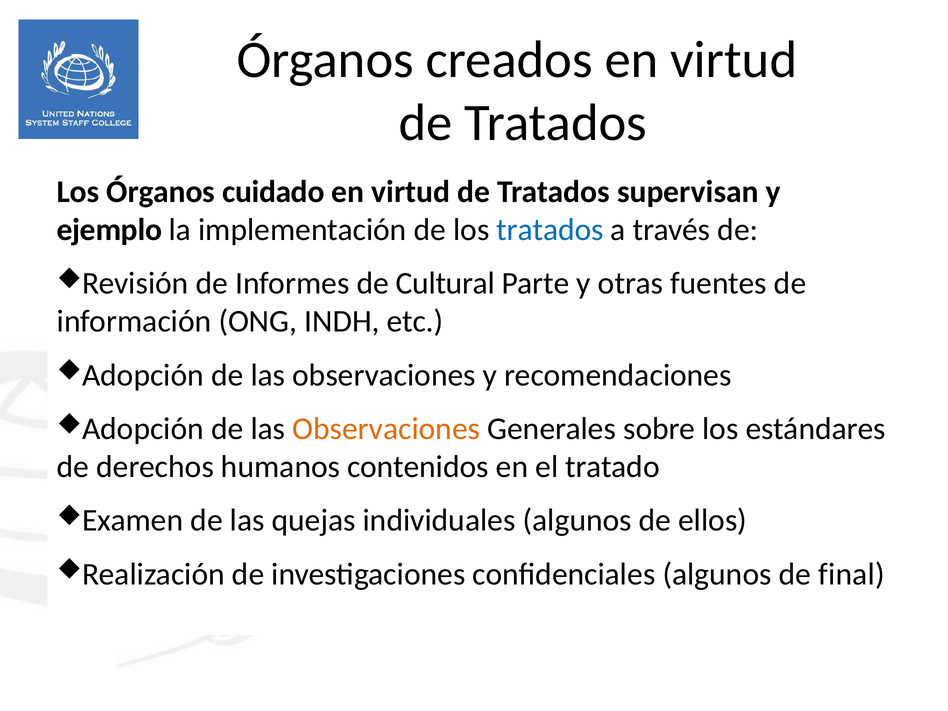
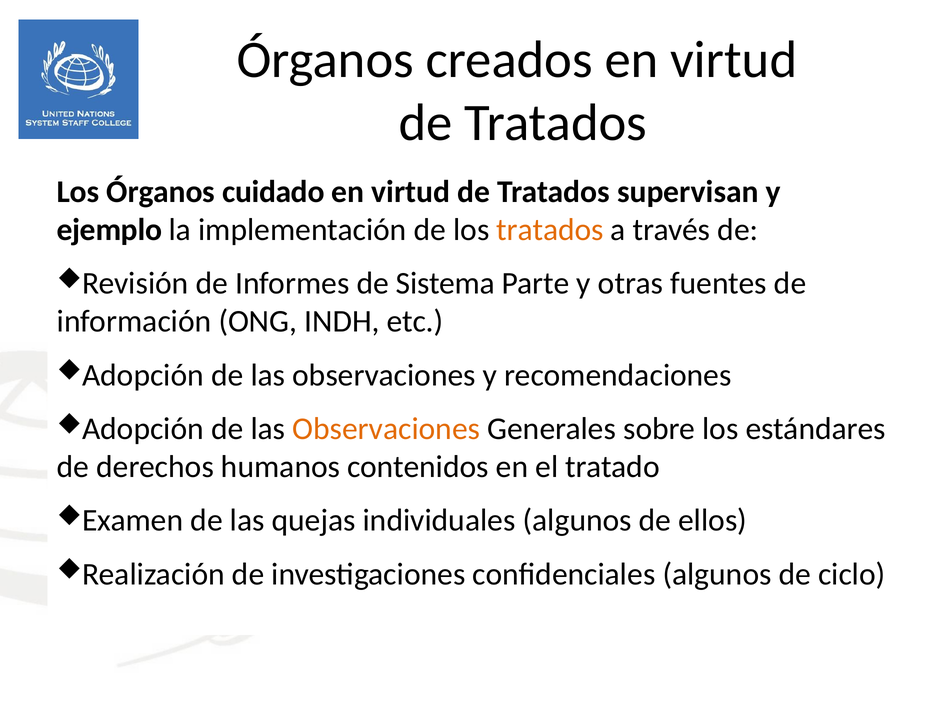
tratados at (550, 230) colour: blue -> orange
Cultural: Cultural -> Sistema
final: final -> ciclo
